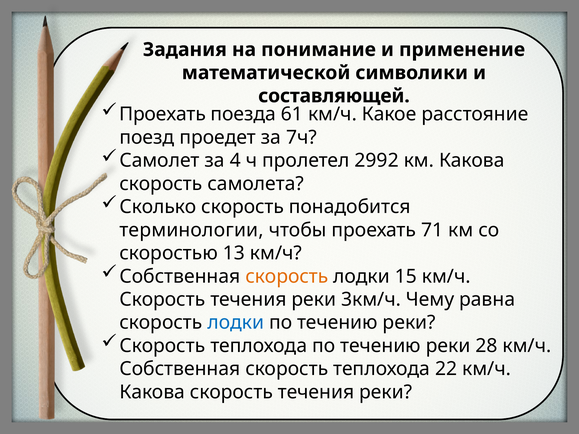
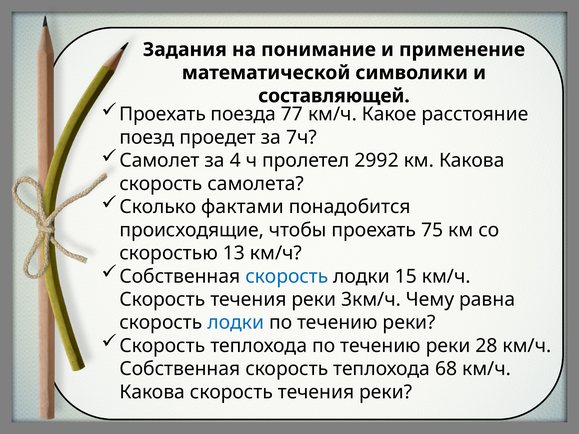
61: 61 -> 77
Сколько скорость: скорость -> фактами
терминологии: терминологии -> происходящие
71: 71 -> 75
скорость at (287, 276) colour: orange -> blue
22: 22 -> 68
